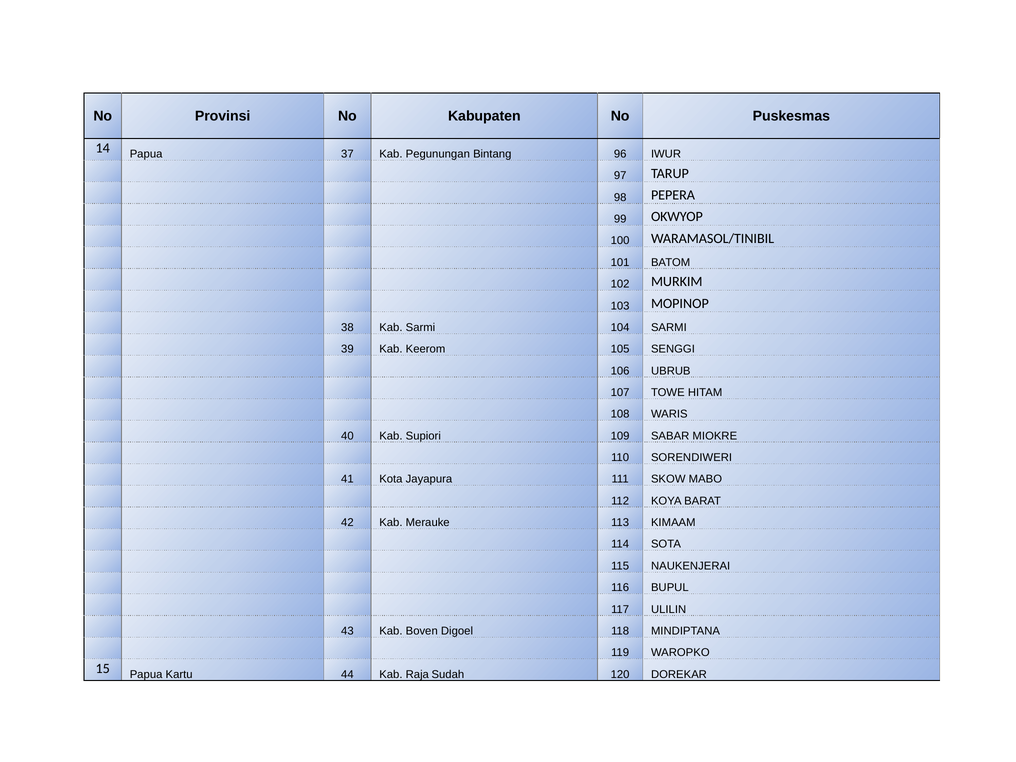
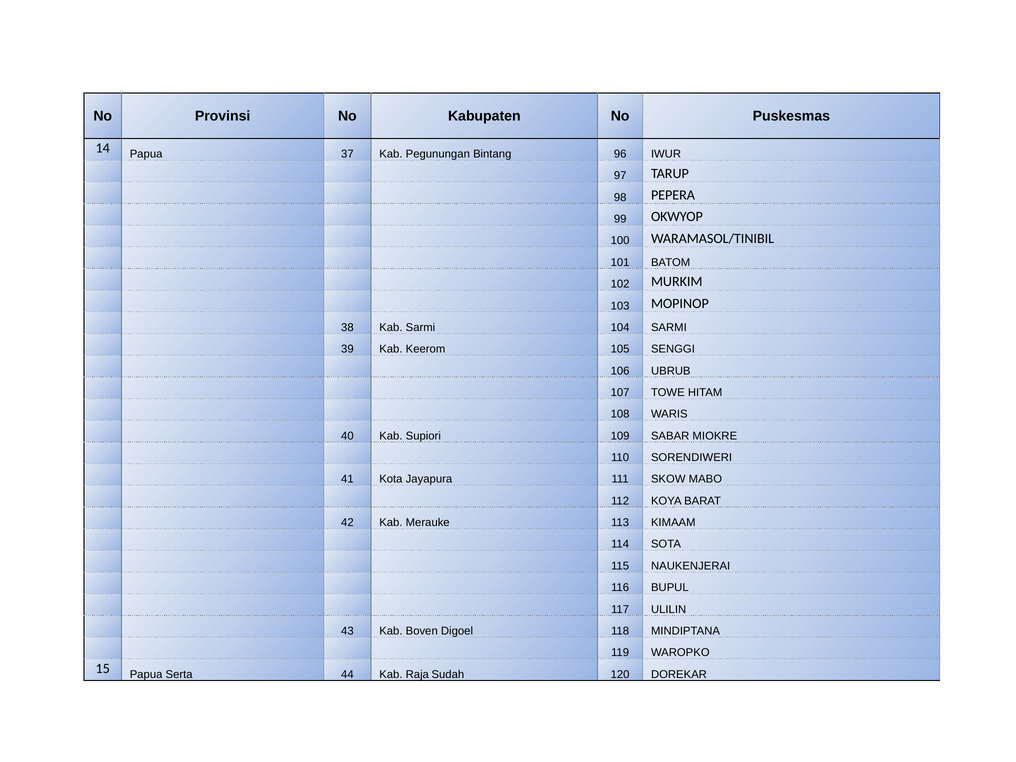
Kartu: Kartu -> Serta
